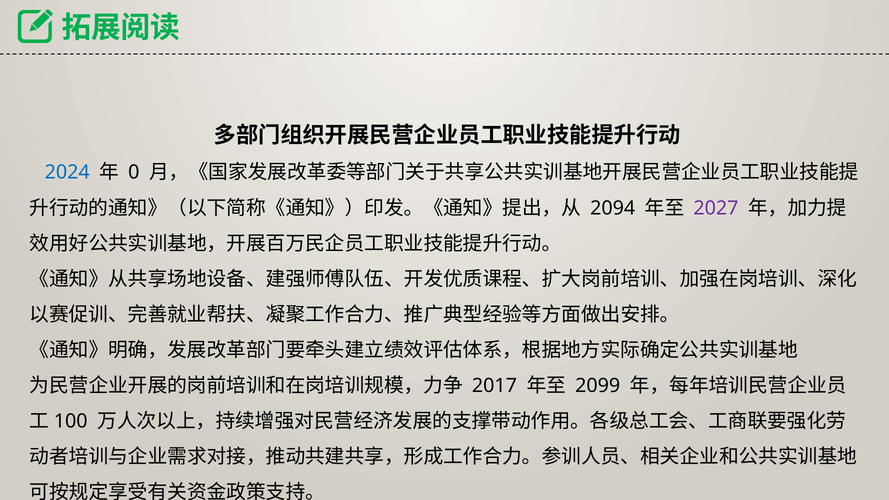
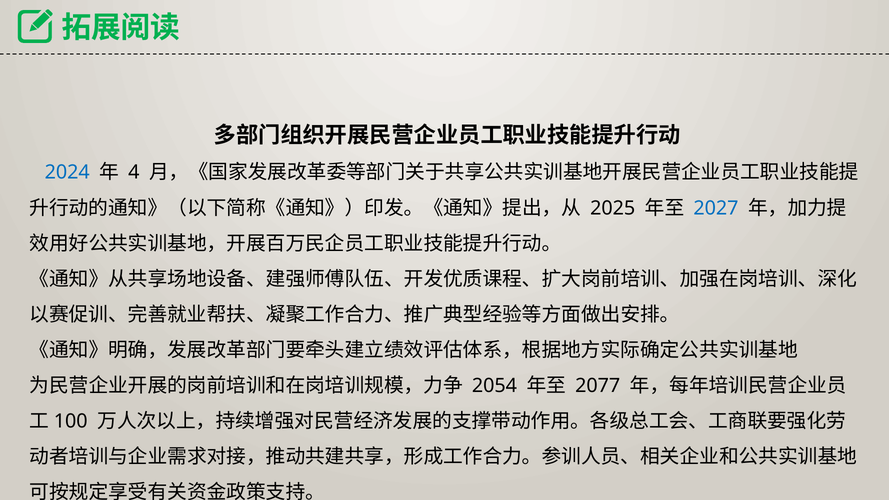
0: 0 -> 4
2094: 2094 -> 2025
2027 colour: purple -> blue
2017: 2017 -> 2054
2099: 2099 -> 2077
